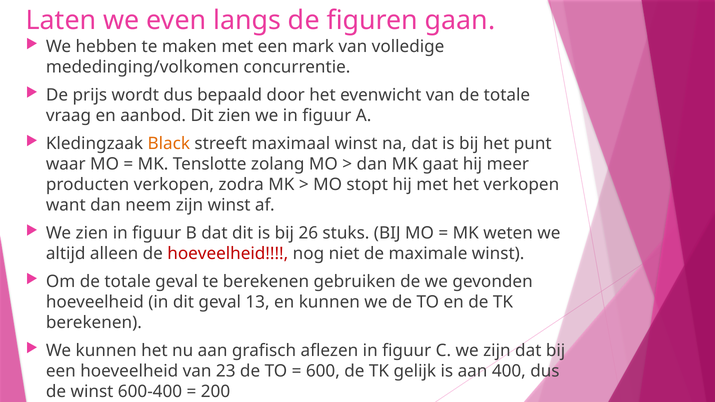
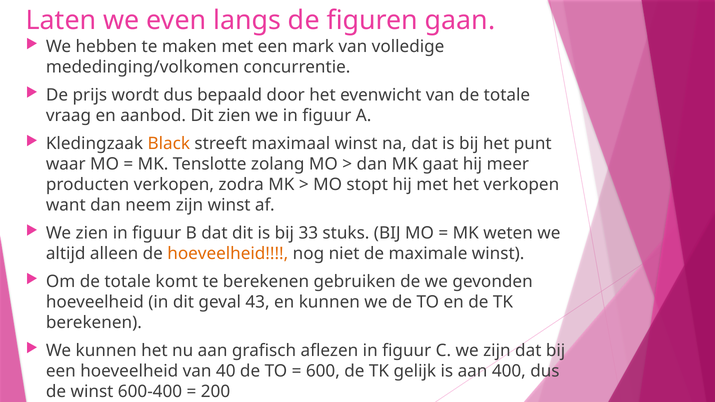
26: 26 -> 33
hoeveelheid at (228, 254) colour: red -> orange
totale geval: geval -> komt
13: 13 -> 43
23: 23 -> 40
